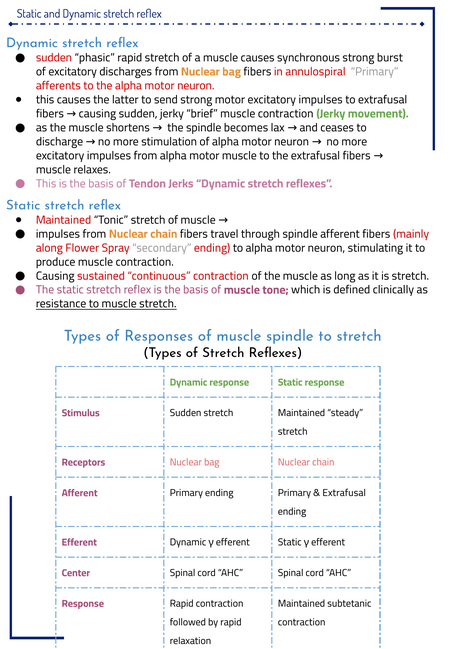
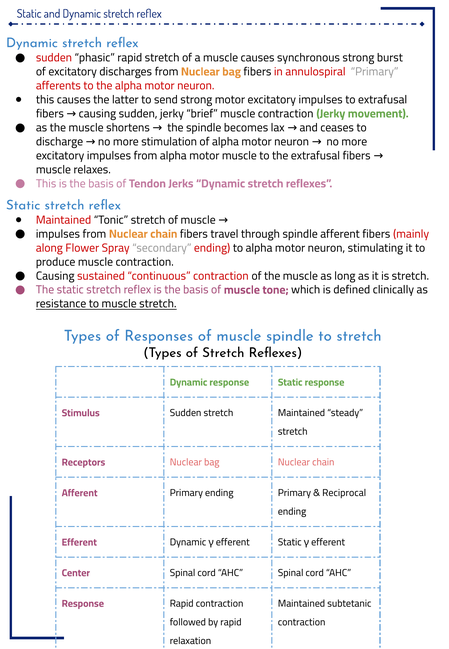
Extrafusal at (344, 492): Extrafusal -> Reciprocal
